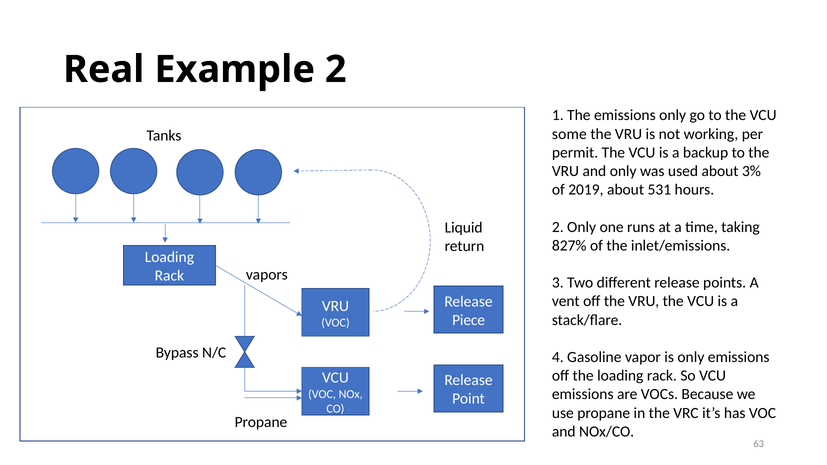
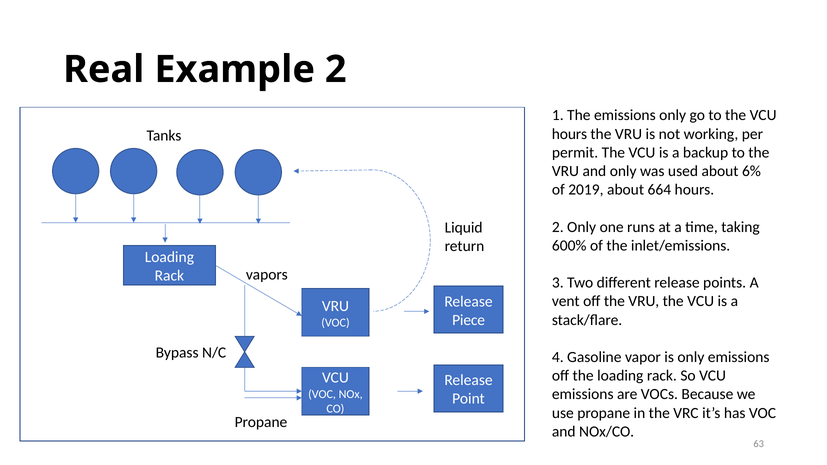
some at (569, 134): some -> hours
3%: 3% -> 6%
531: 531 -> 664
827%: 827% -> 600%
